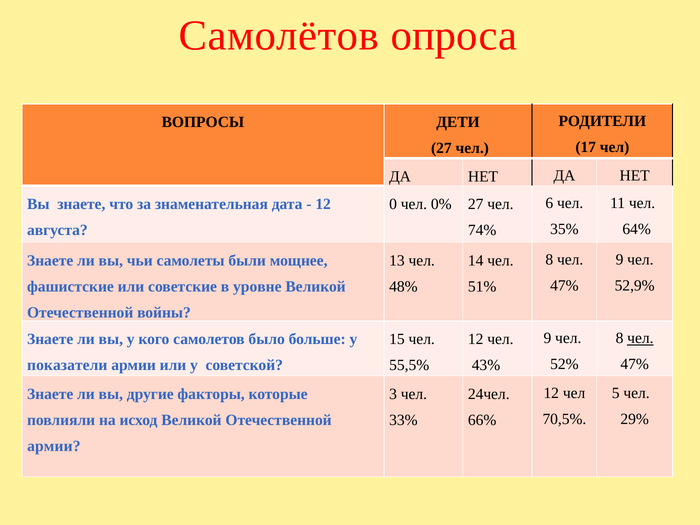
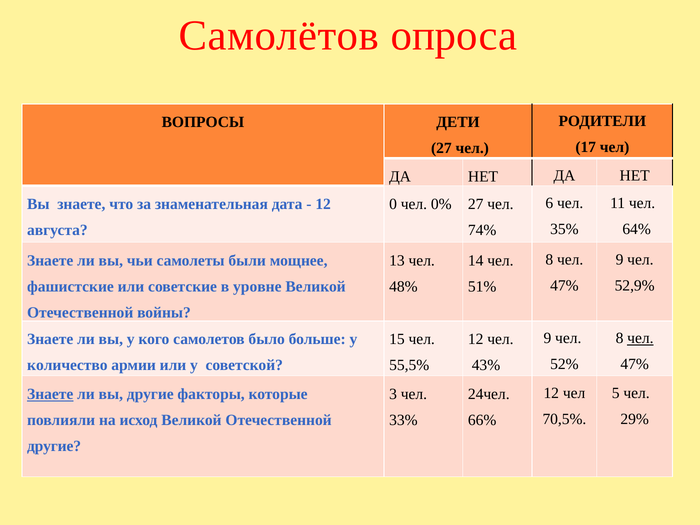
показатели: показатели -> количество
Знаете at (50, 394) underline: none -> present
армии at (54, 446): армии -> другие
